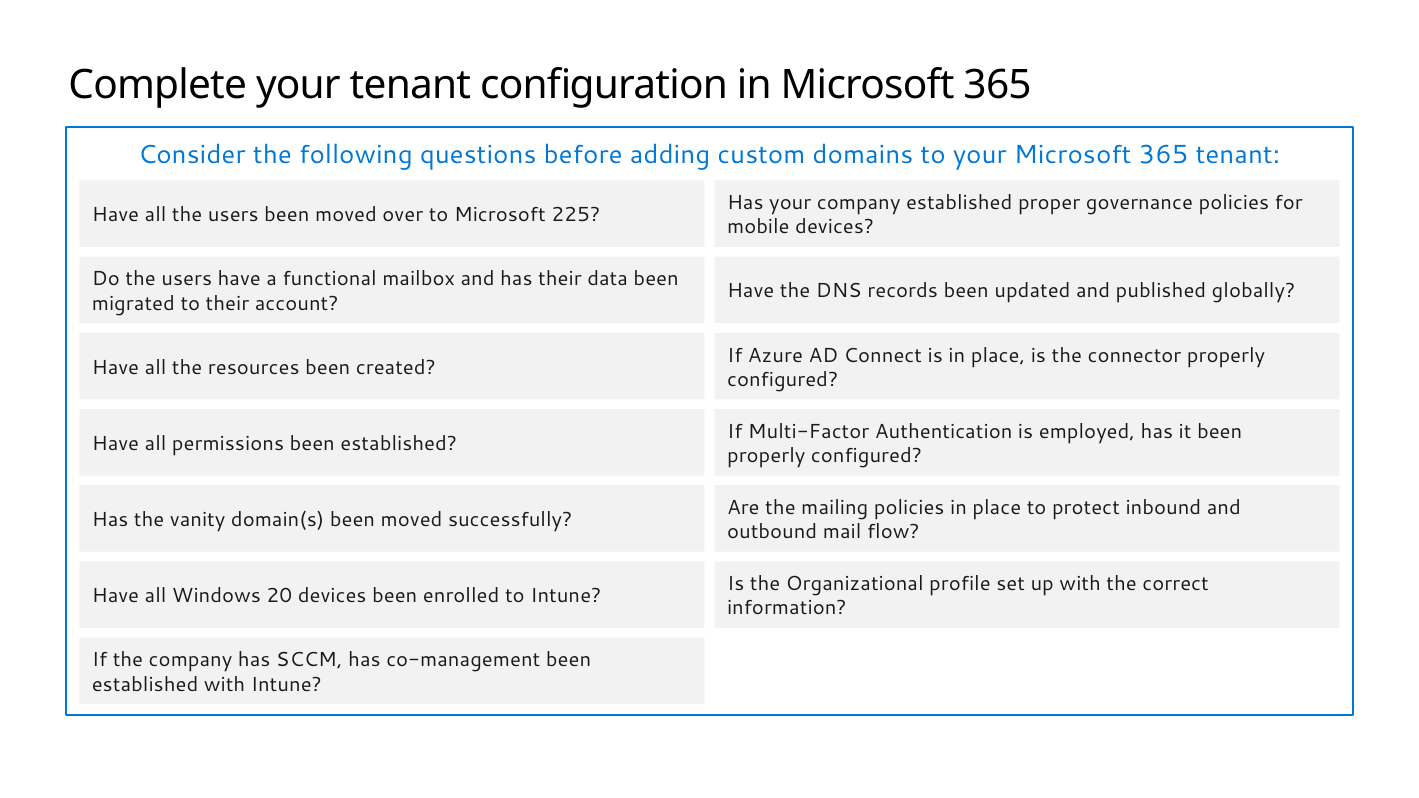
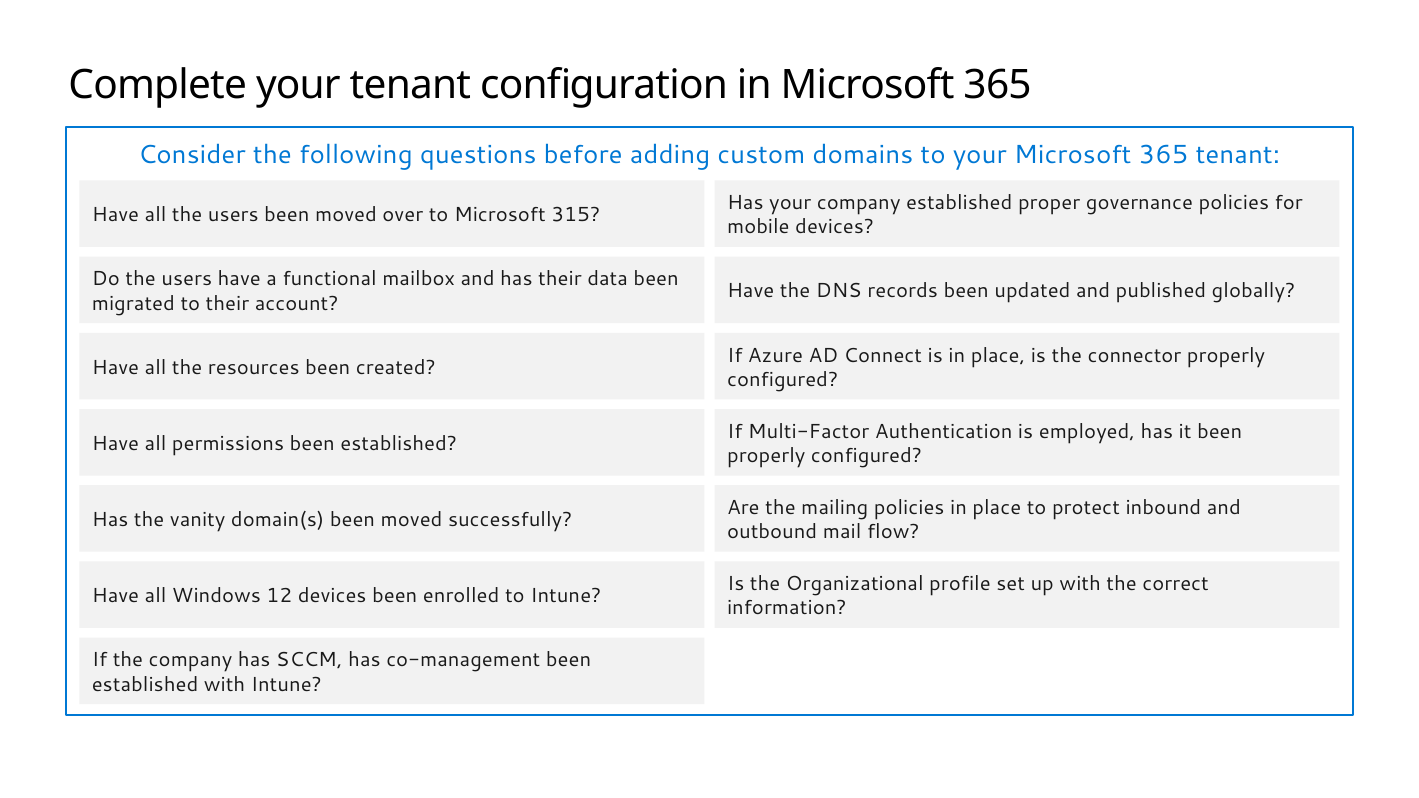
225: 225 -> 315
20: 20 -> 12
